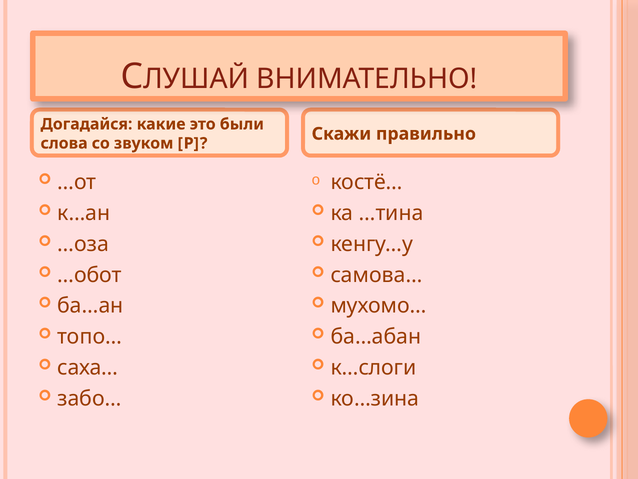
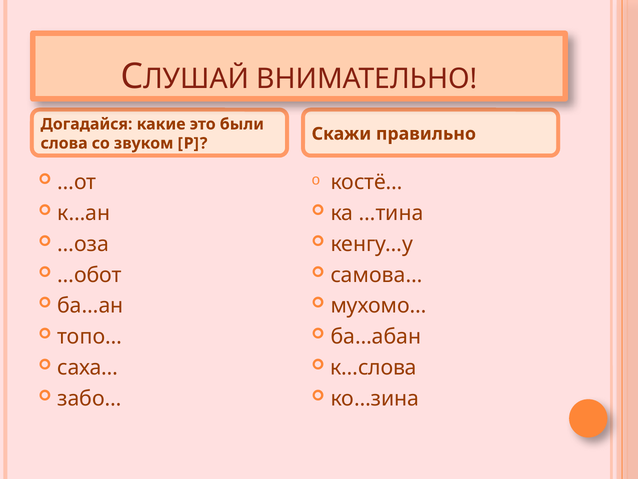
к…слоги: к…слоги -> к…слова
